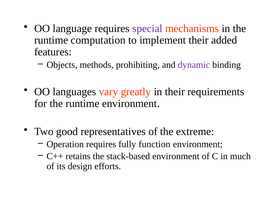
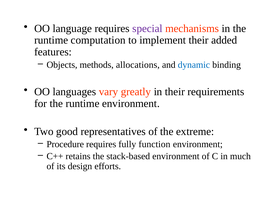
prohibiting: prohibiting -> allocations
dynamic colour: purple -> blue
Operation: Operation -> Procedure
